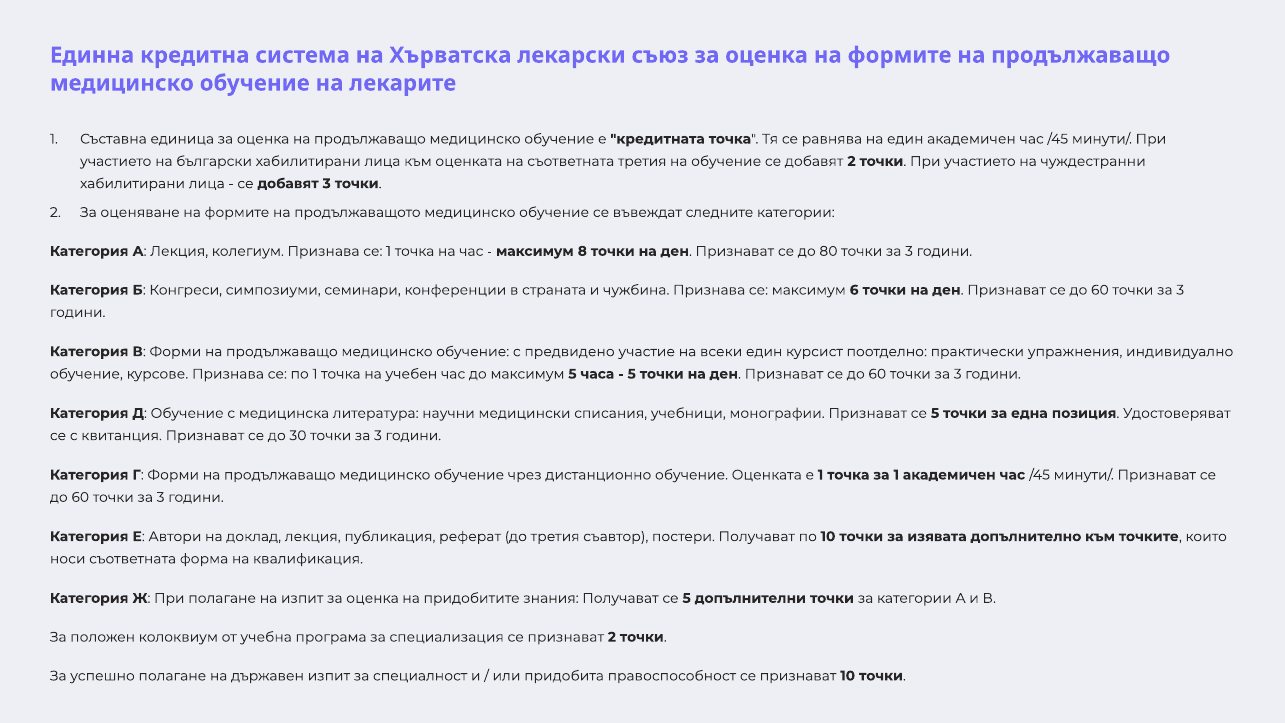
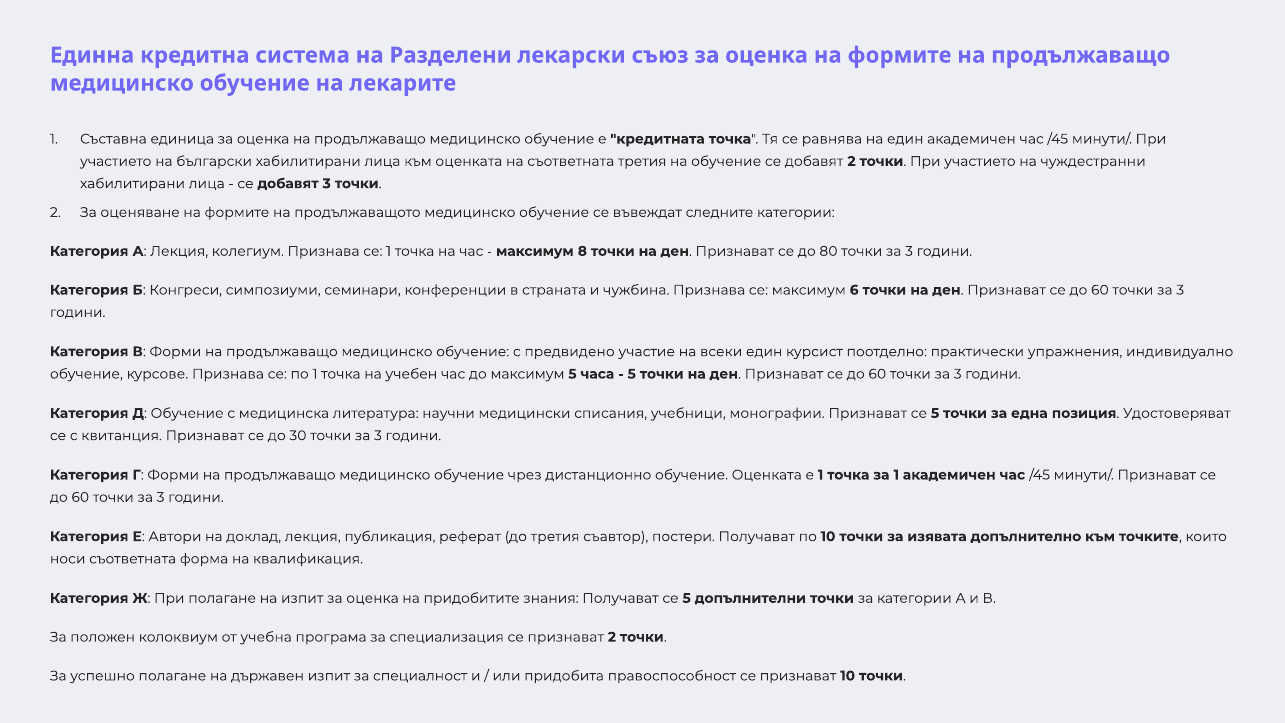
Хърватска: Хърватска -> Разделени
